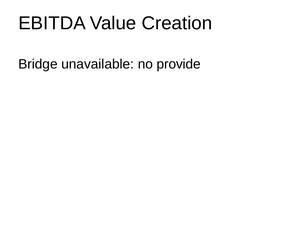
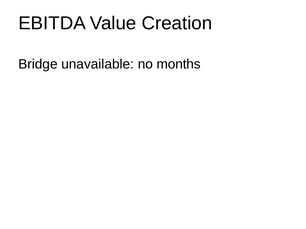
provide: provide -> months
